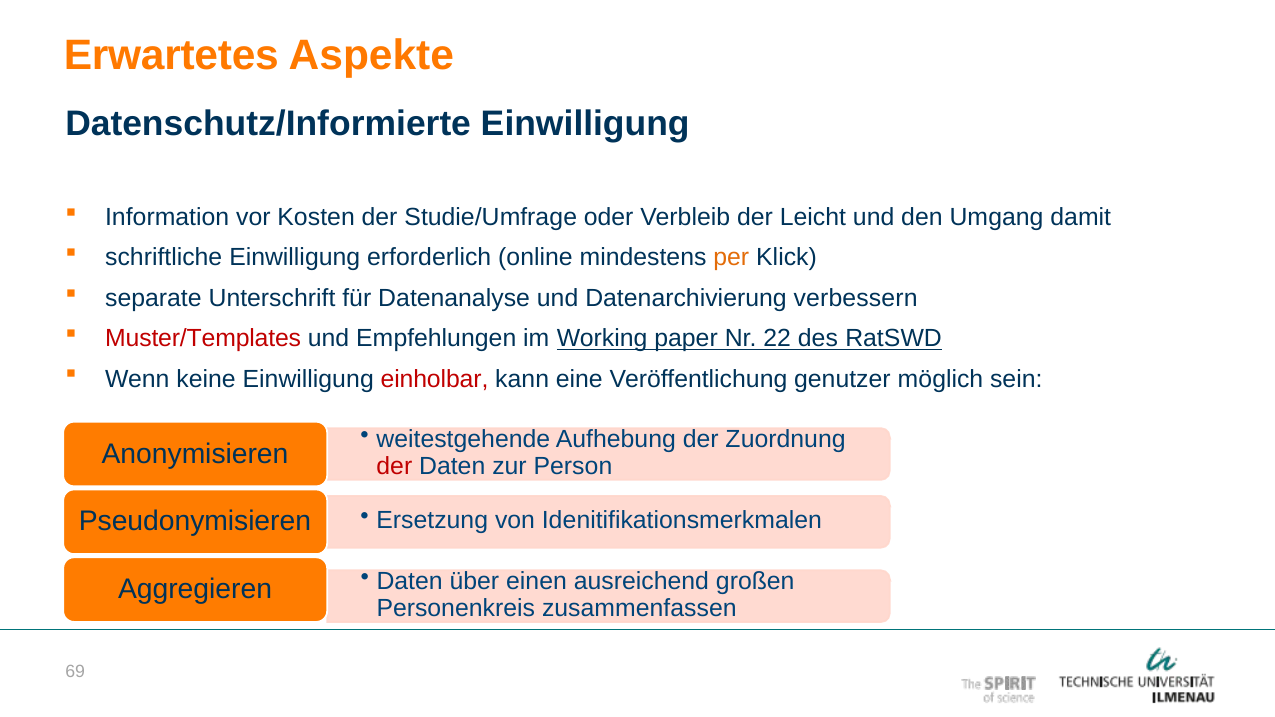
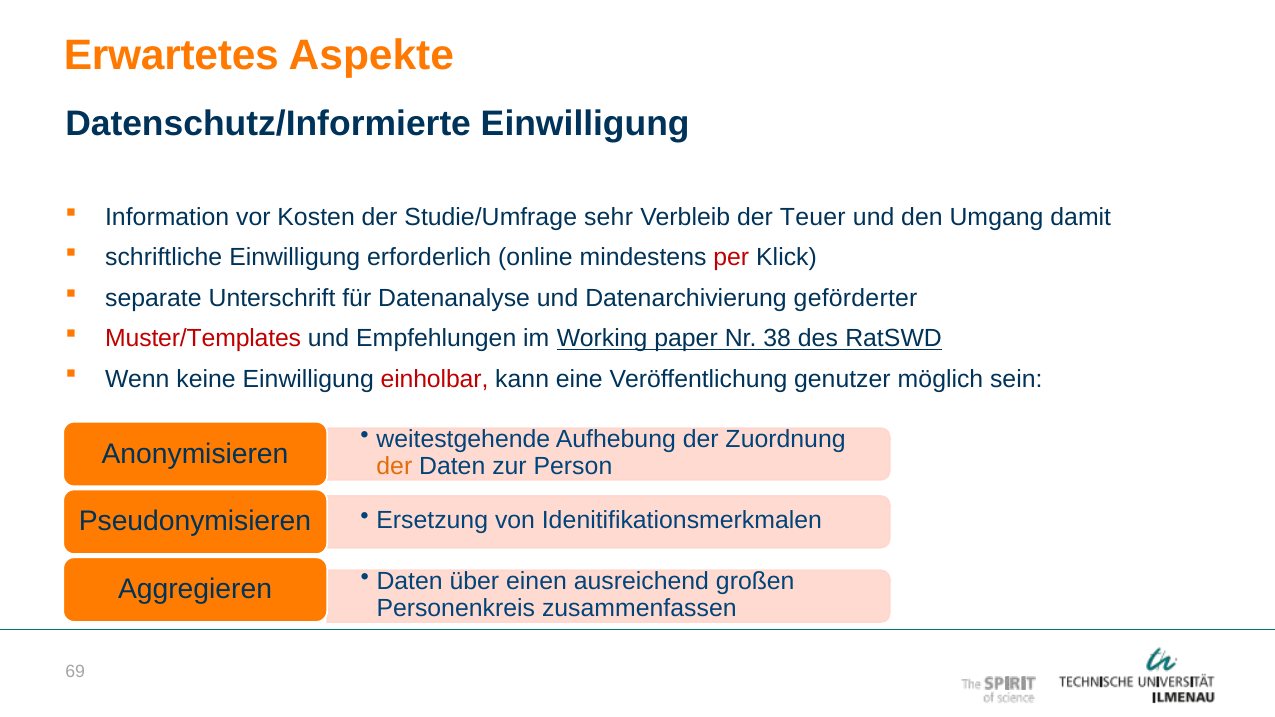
oder: oder -> sehr
Leicht: Leicht -> Teuer
per colour: orange -> red
verbessern: verbessern -> geförderter
22: 22 -> 38
der at (394, 466) colour: red -> orange
